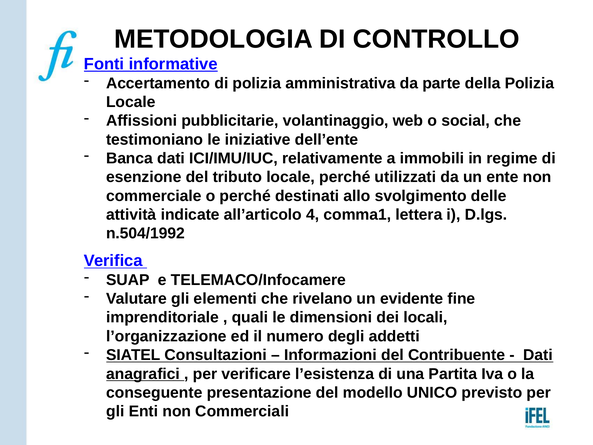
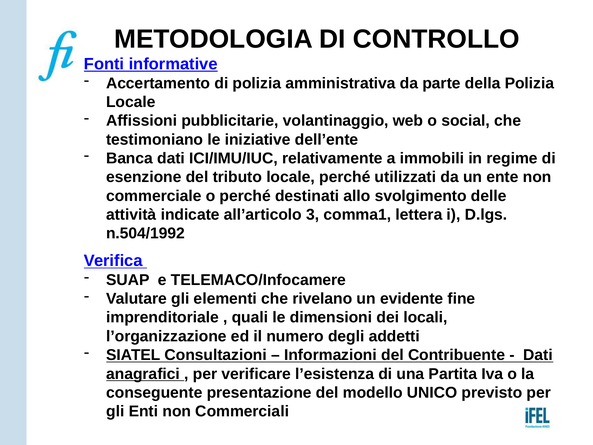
4: 4 -> 3
